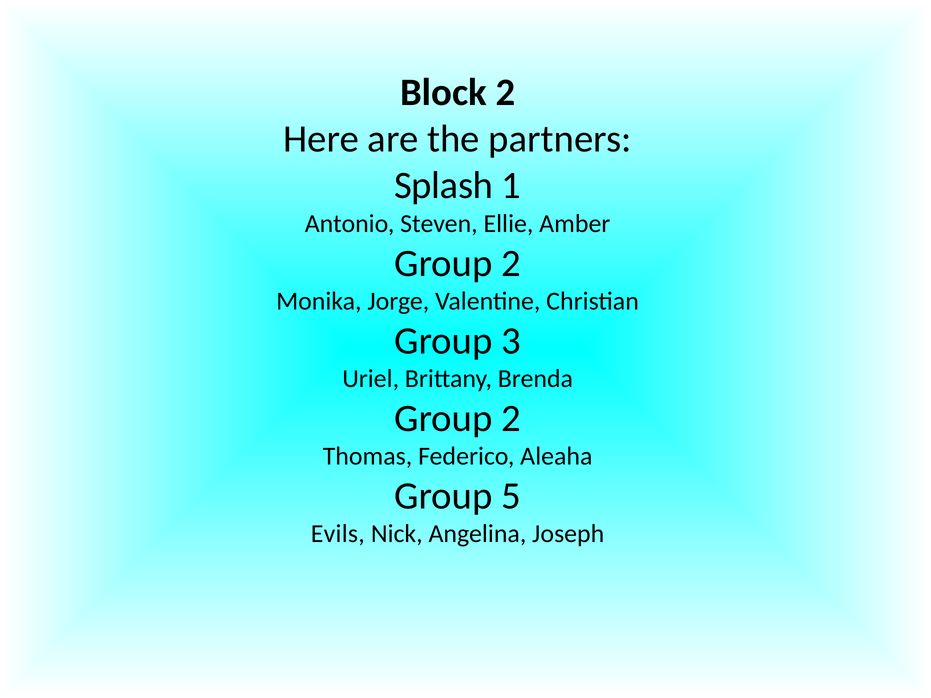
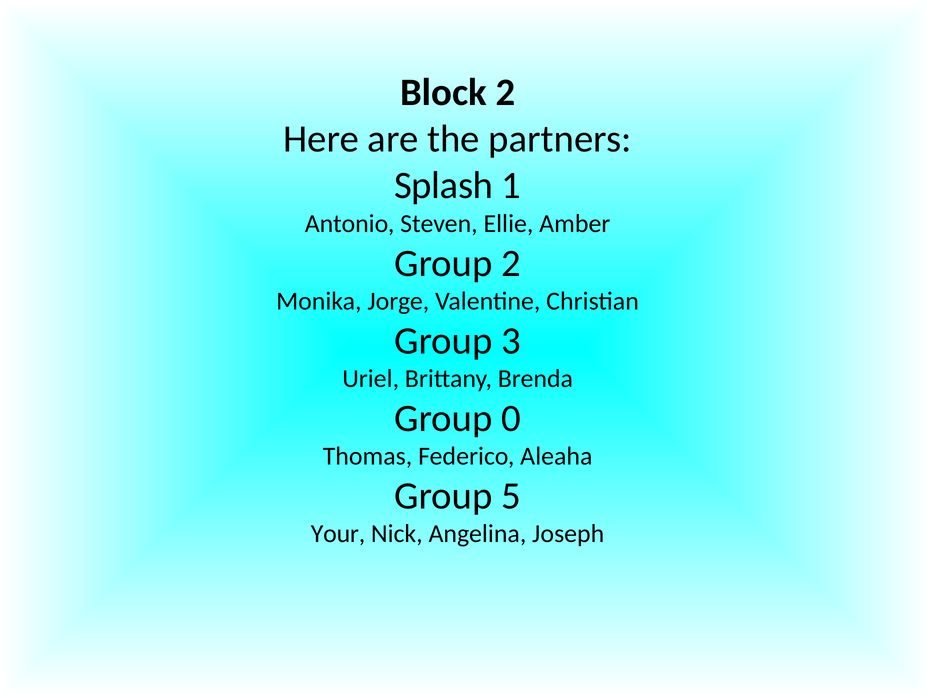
2 at (511, 419): 2 -> 0
Evils: Evils -> Your
